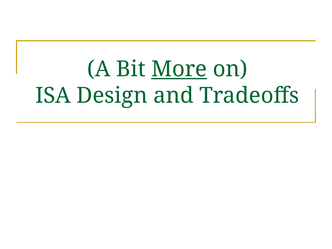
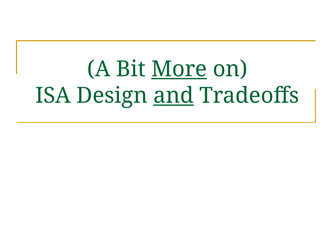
and underline: none -> present
